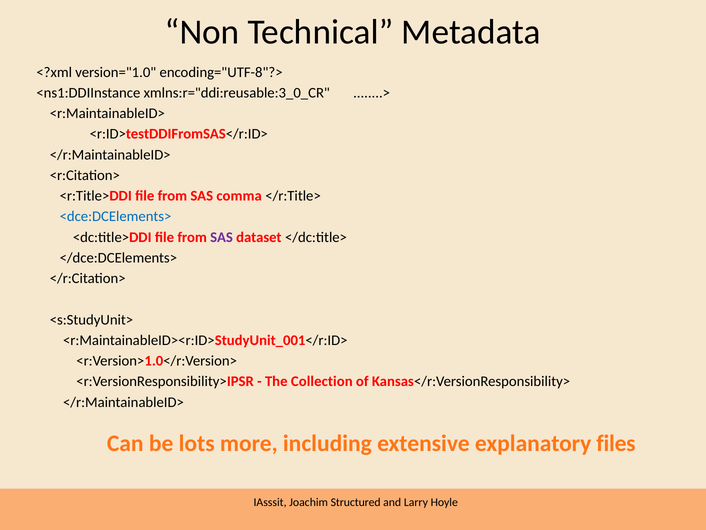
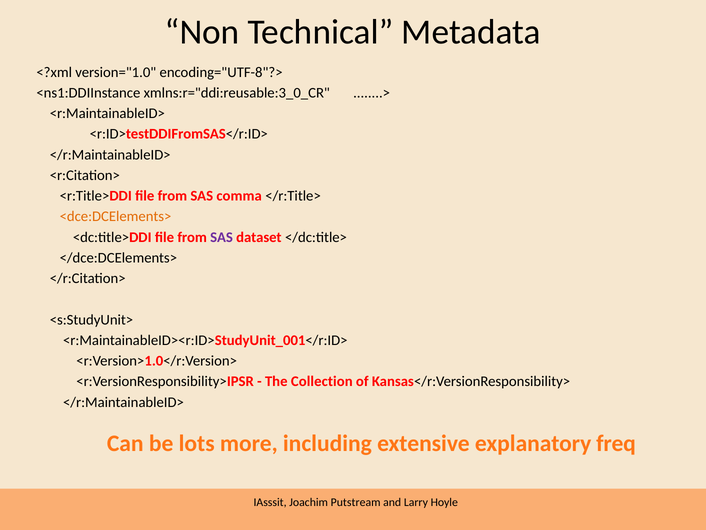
<dce:DCElements> colour: blue -> orange
files: files -> freq
Structured: Structured -> Putstream
